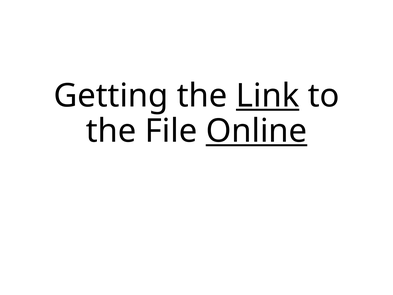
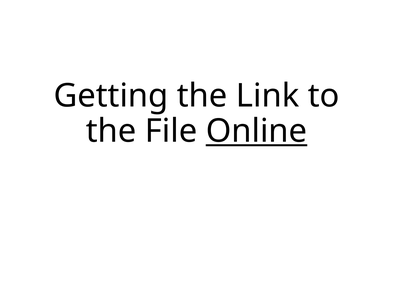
Link underline: present -> none
